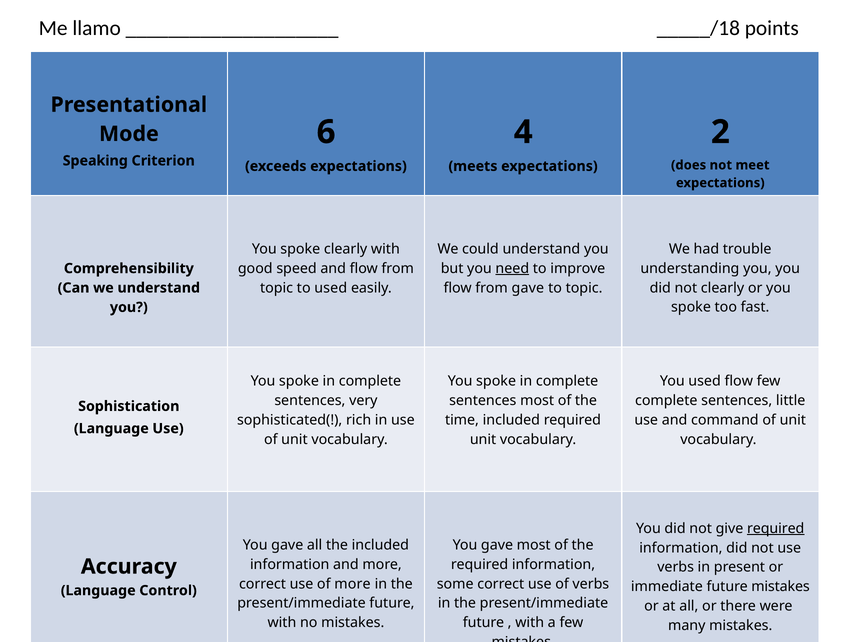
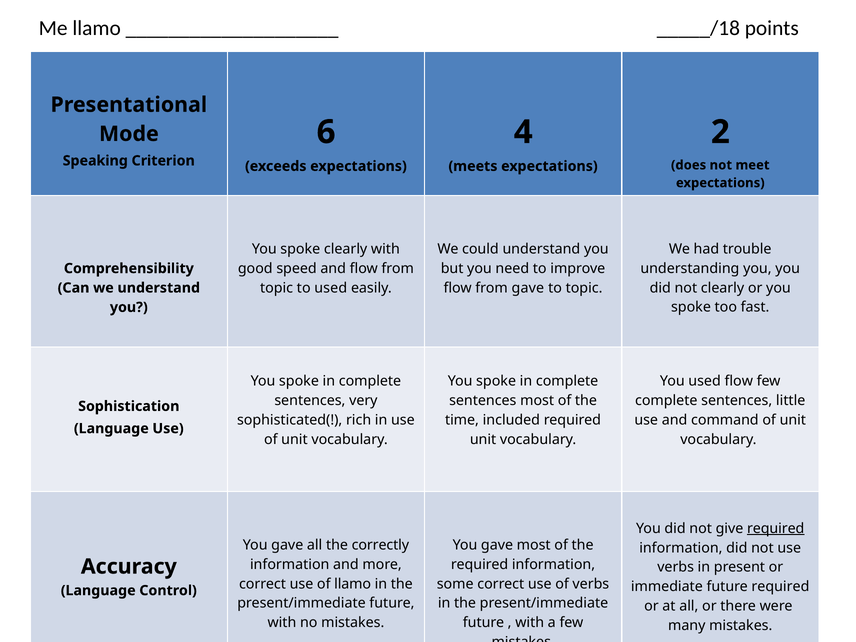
need underline: present -> none
the included: included -> correctly
of more: more -> llamo
future mistakes: mistakes -> required
